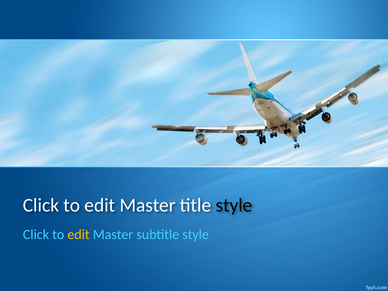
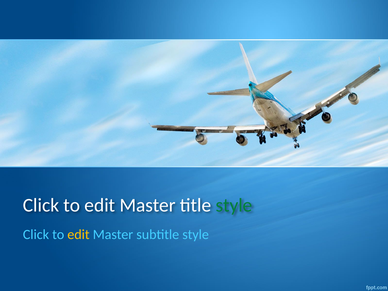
style at (234, 205) colour: black -> green
